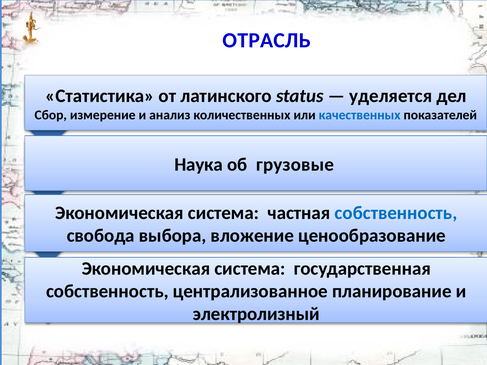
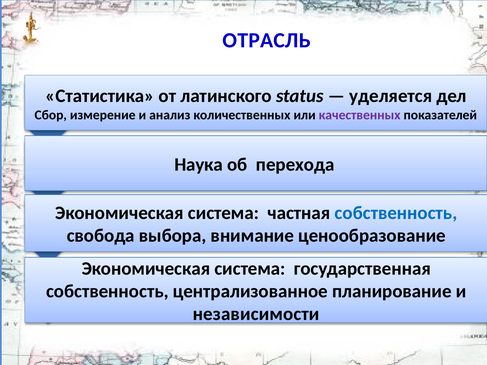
качественных colour: blue -> purple
грузовые: грузовые -> перехода
вложение: вложение -> внимание
электролизный: электролизный -> независимости
